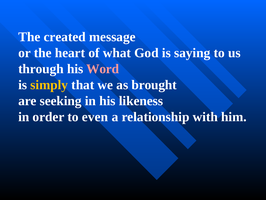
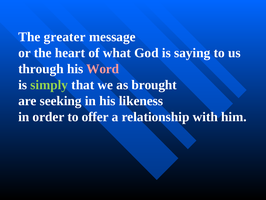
created: created -> greater
simply colour: yellow -> light green
even: even -> offer
